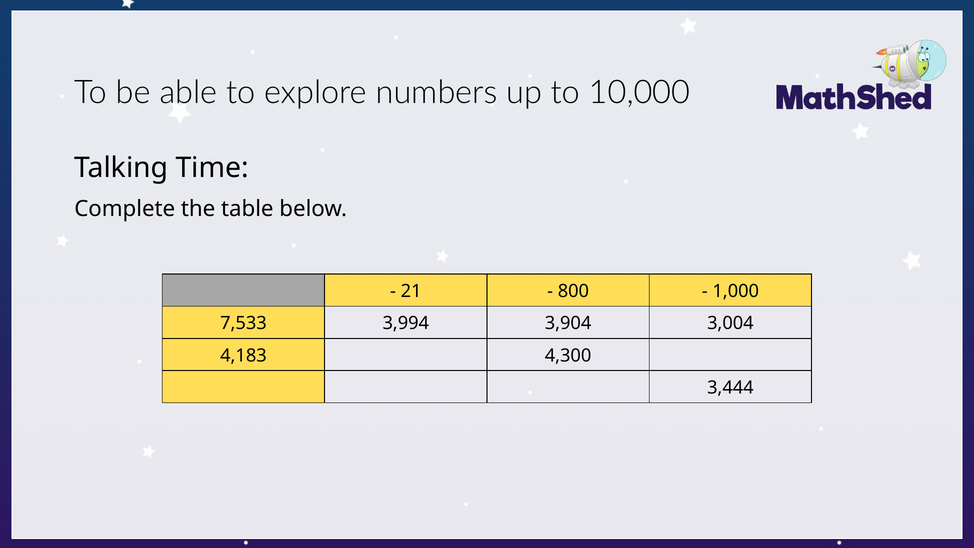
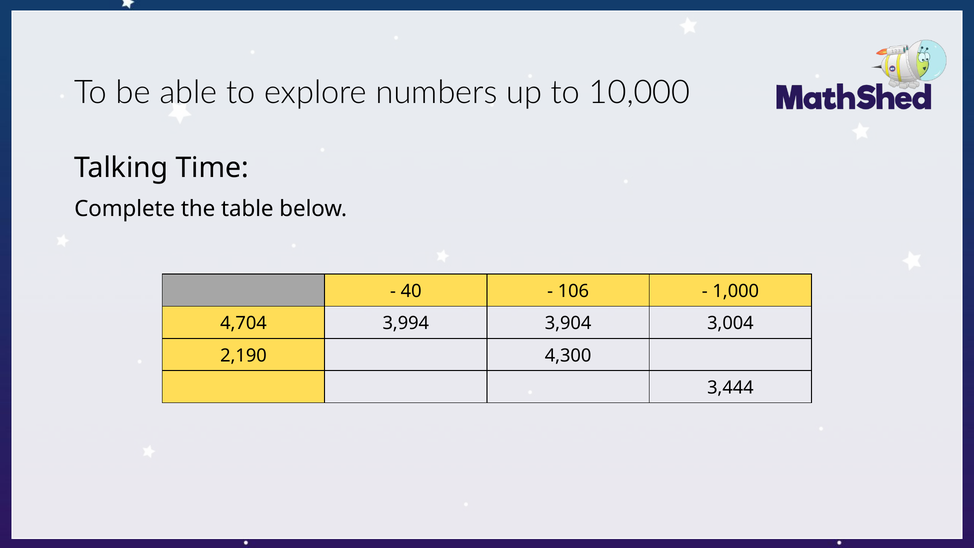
21: 21 -> 40
800: 800 -> 106
7,533: 7,533 -> 4,704
4,183: 4,183 -> 2,190
